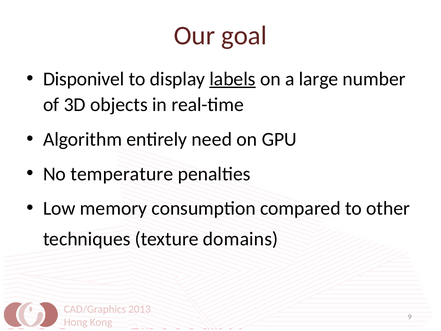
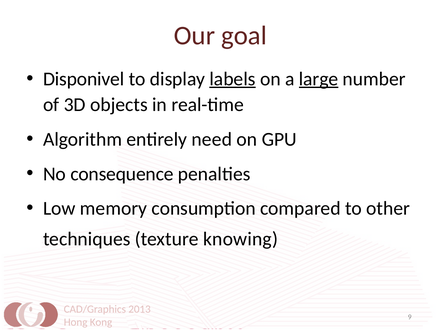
large underline: none -> present
temperature: temperature -> consequence
domains: domains -> knowing
